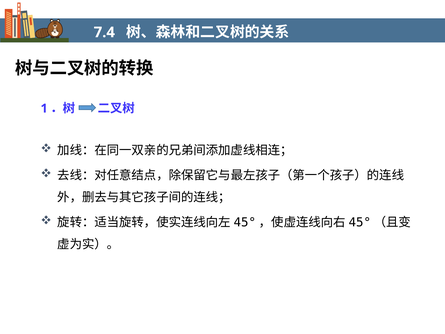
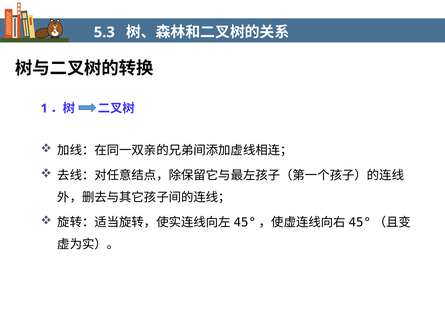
7.4: 7.4 -> 5.3
